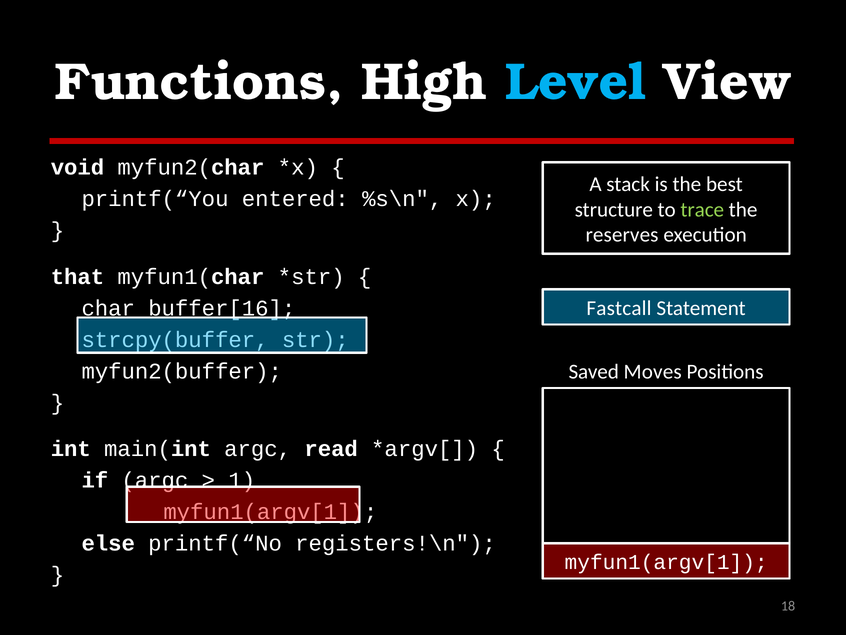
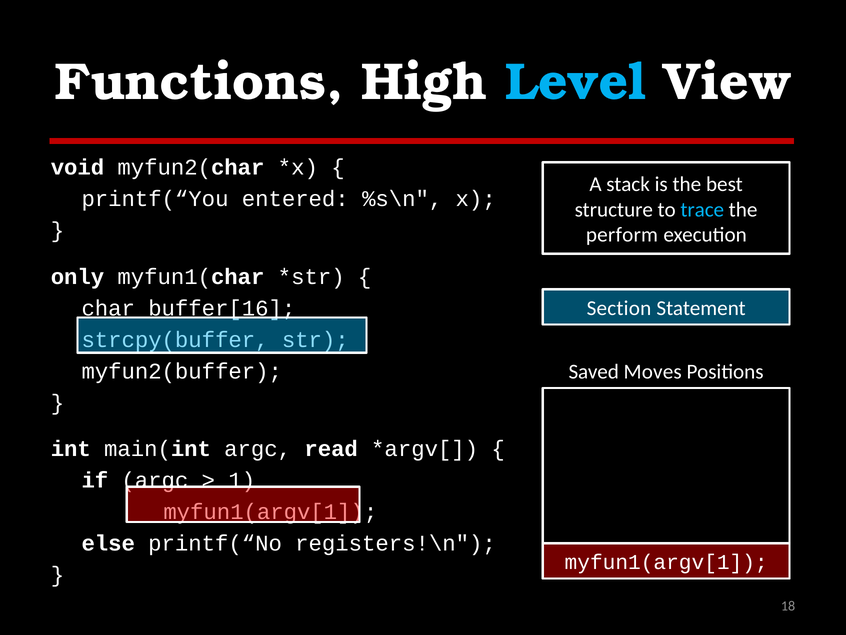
trace colour: light green -> light blue
reserves: reserves -> perform
that: that -> only
Fastcall: Fastcall -> Section
